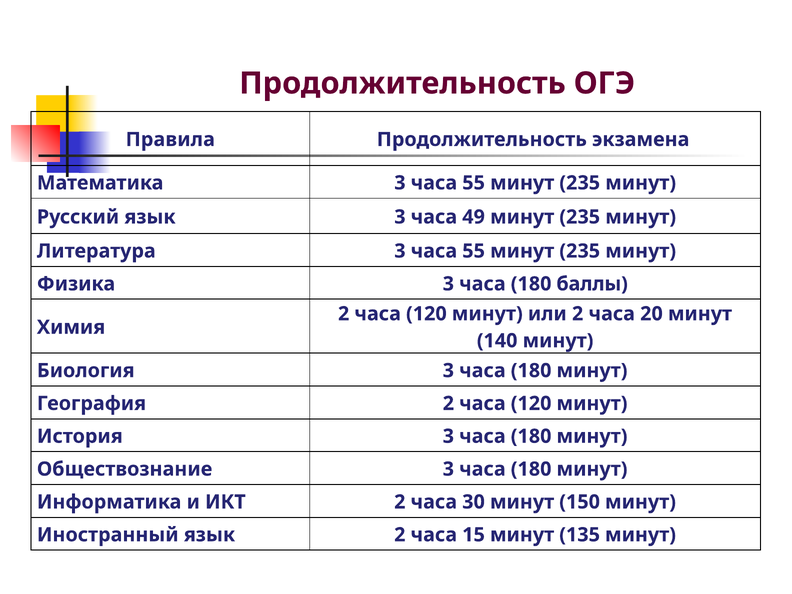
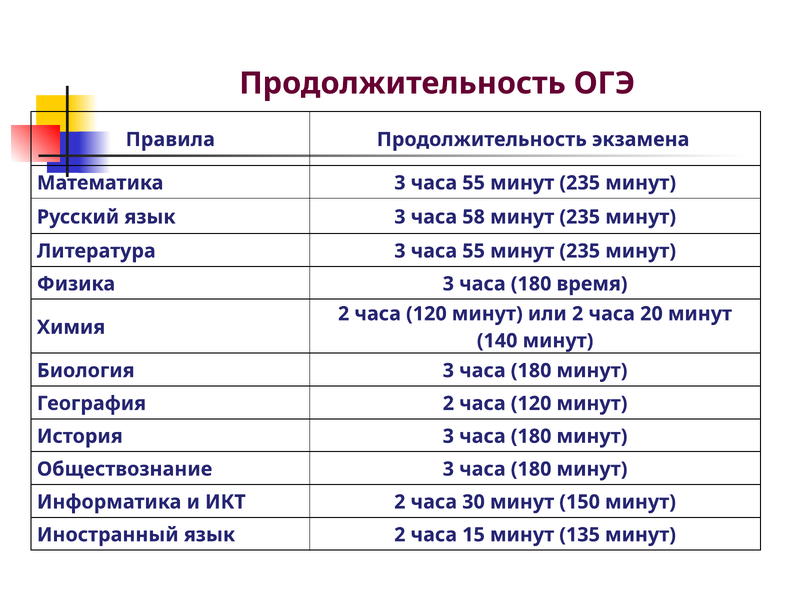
49: 49 -> 58
баллы: баллы -> время
